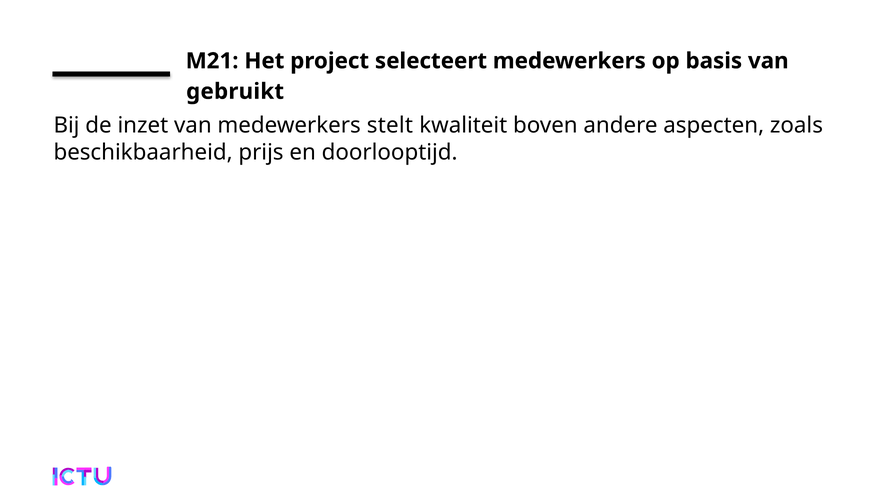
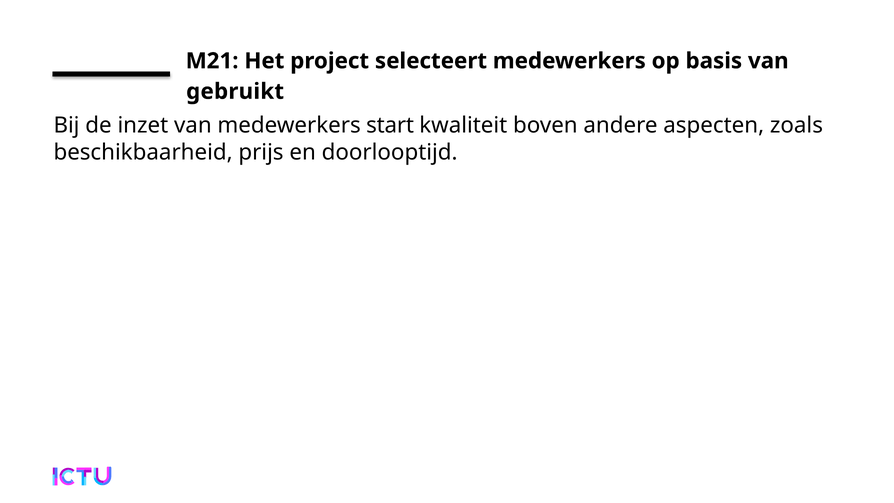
stelt: stelt -> start
